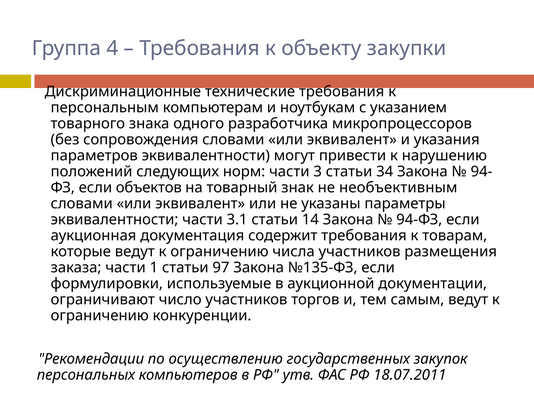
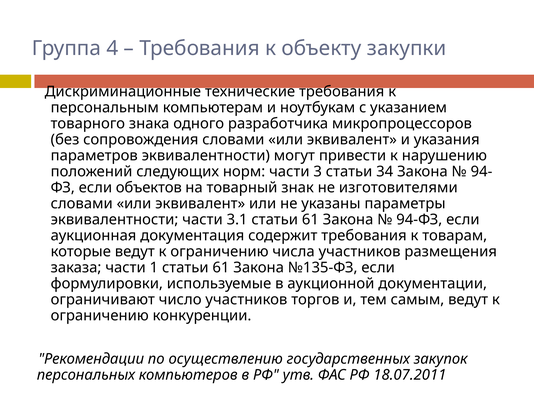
необъективным: необъективным -> изготовителями
3.1 статьи 14: 14 -> 61
1 статьи 97: 97 -> 61
